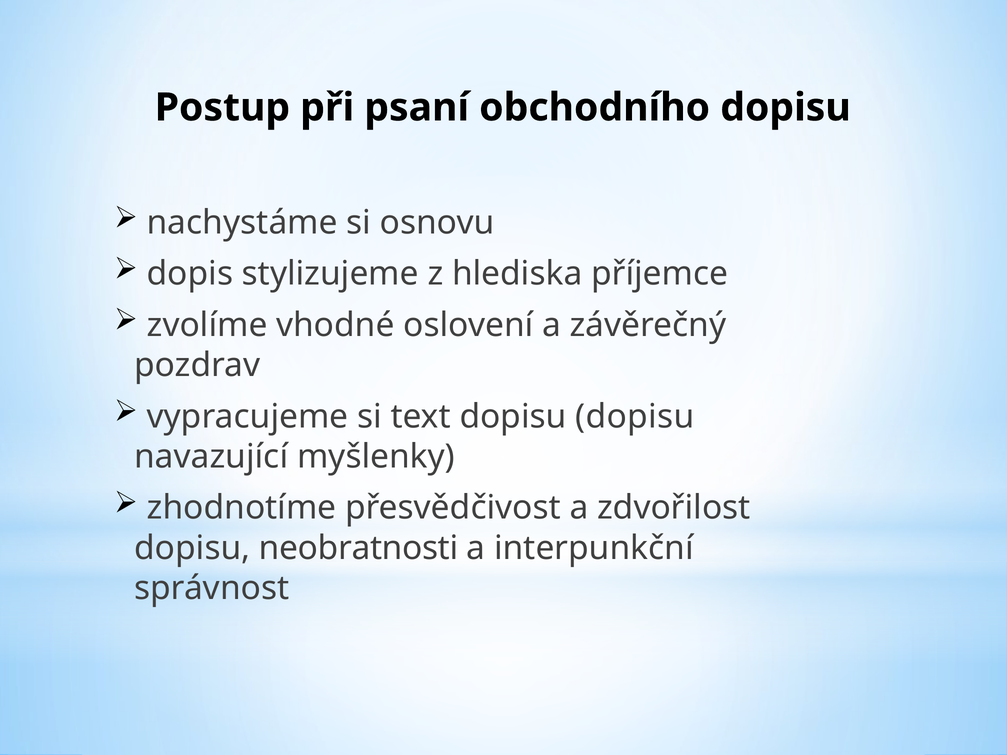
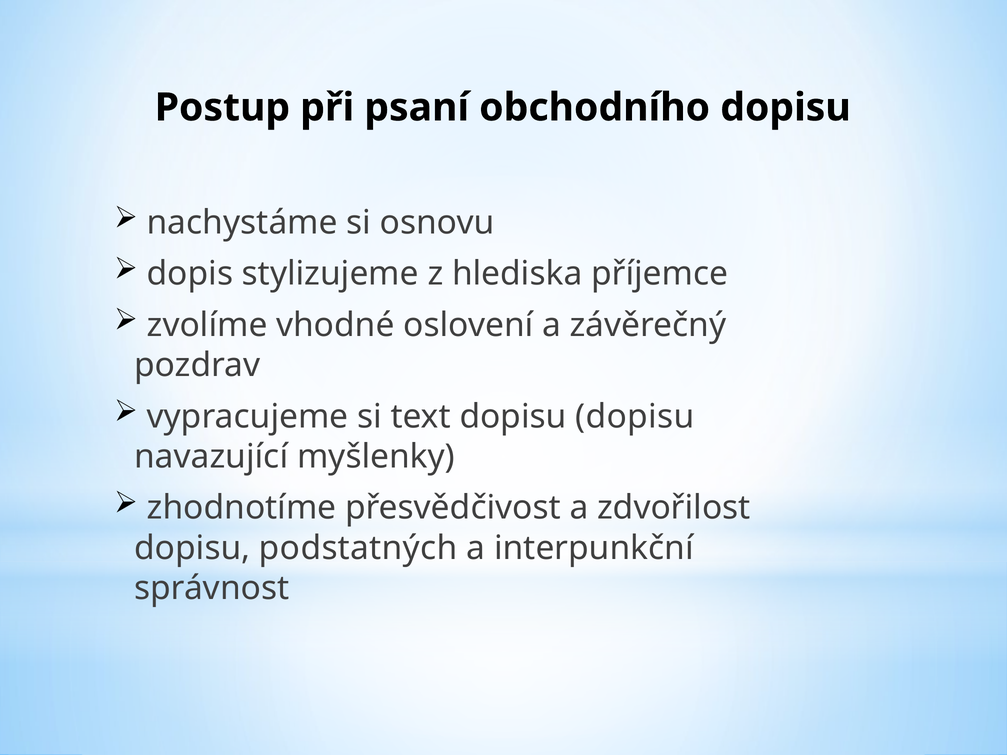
neobratnosti: neobratnosti -> podstatných
